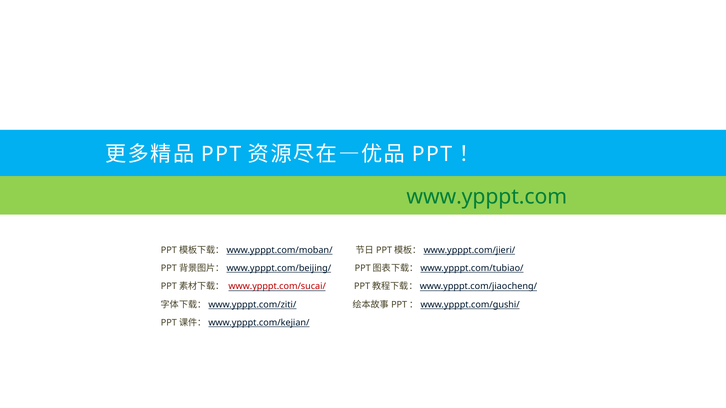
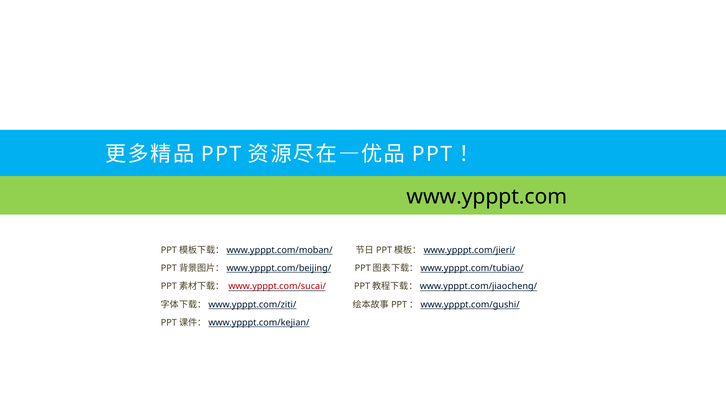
www.ypppt.com colour: green -> black
